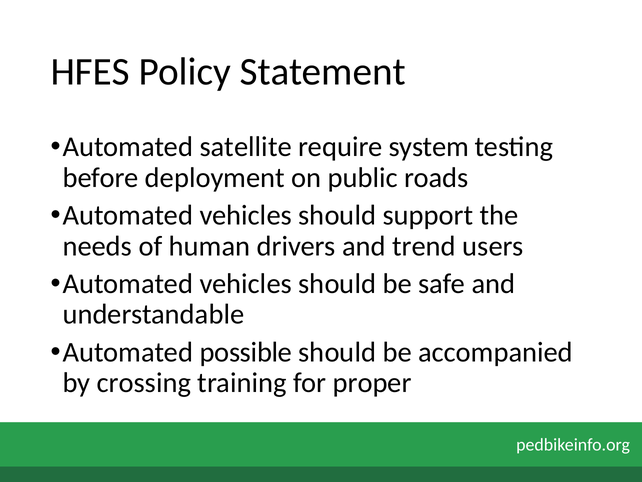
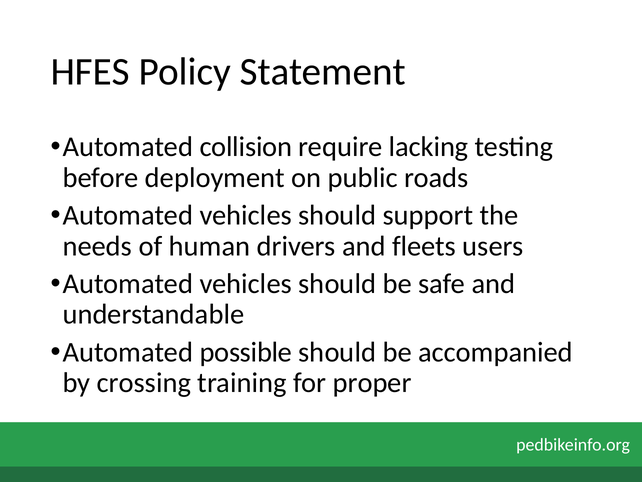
satellite: satellite -> collision
system: system -> lacking
trend: trend -> fleets
